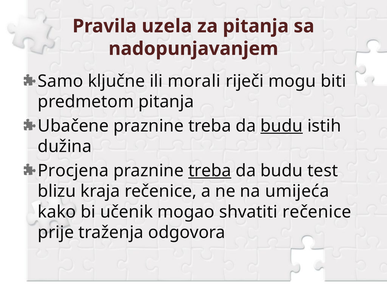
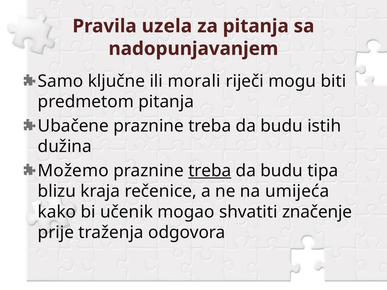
budu at (282, 126) underline: present -> none
Procjena: Procjena -> Možemo
test: test -> tipa
shvatiti rečenice: rečenice -> značenje
